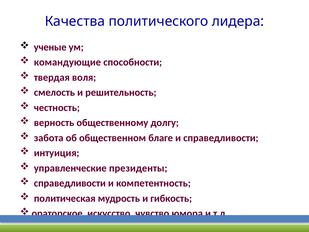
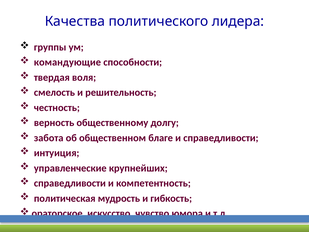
ученые: ученые -> группы
президенты: президенты -> крупнейших
